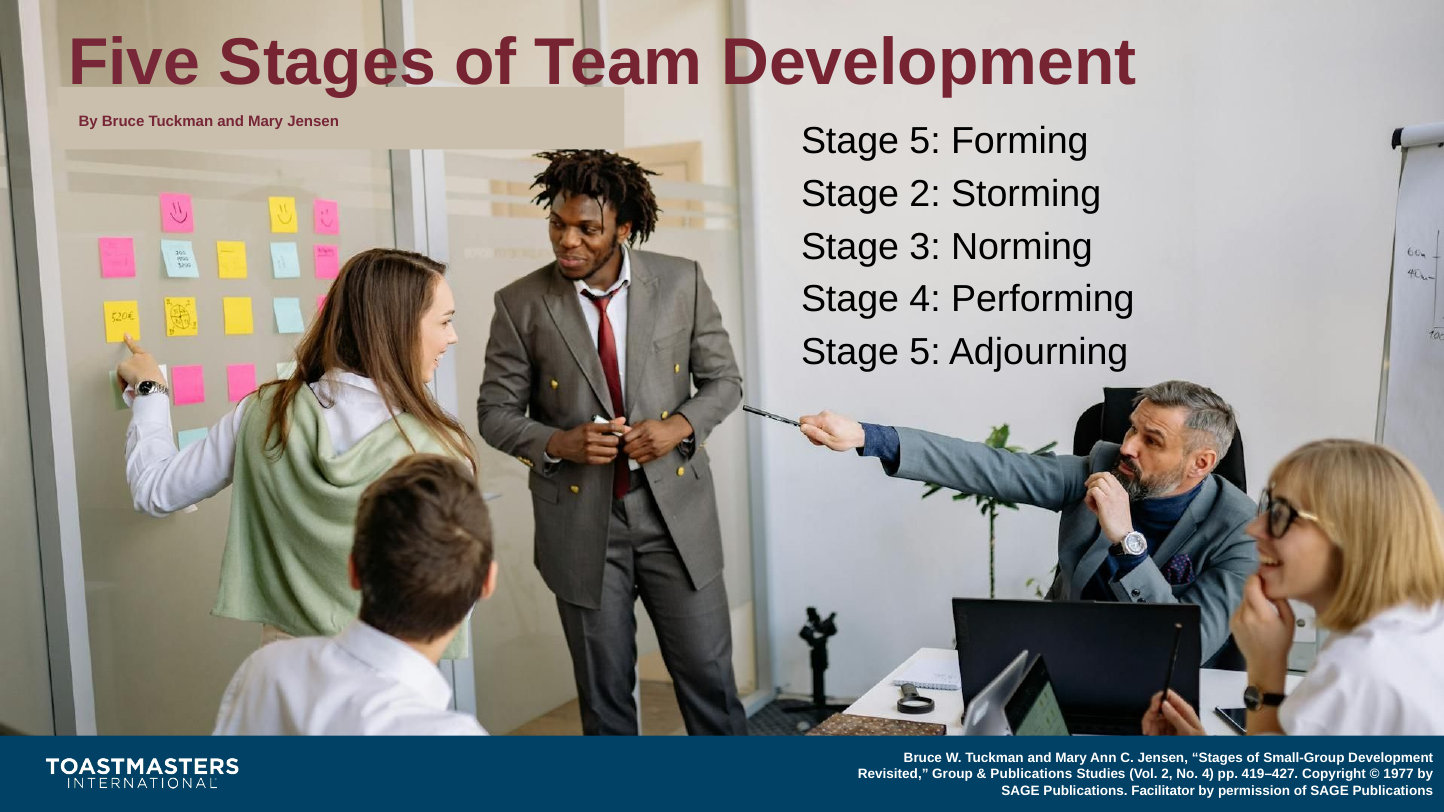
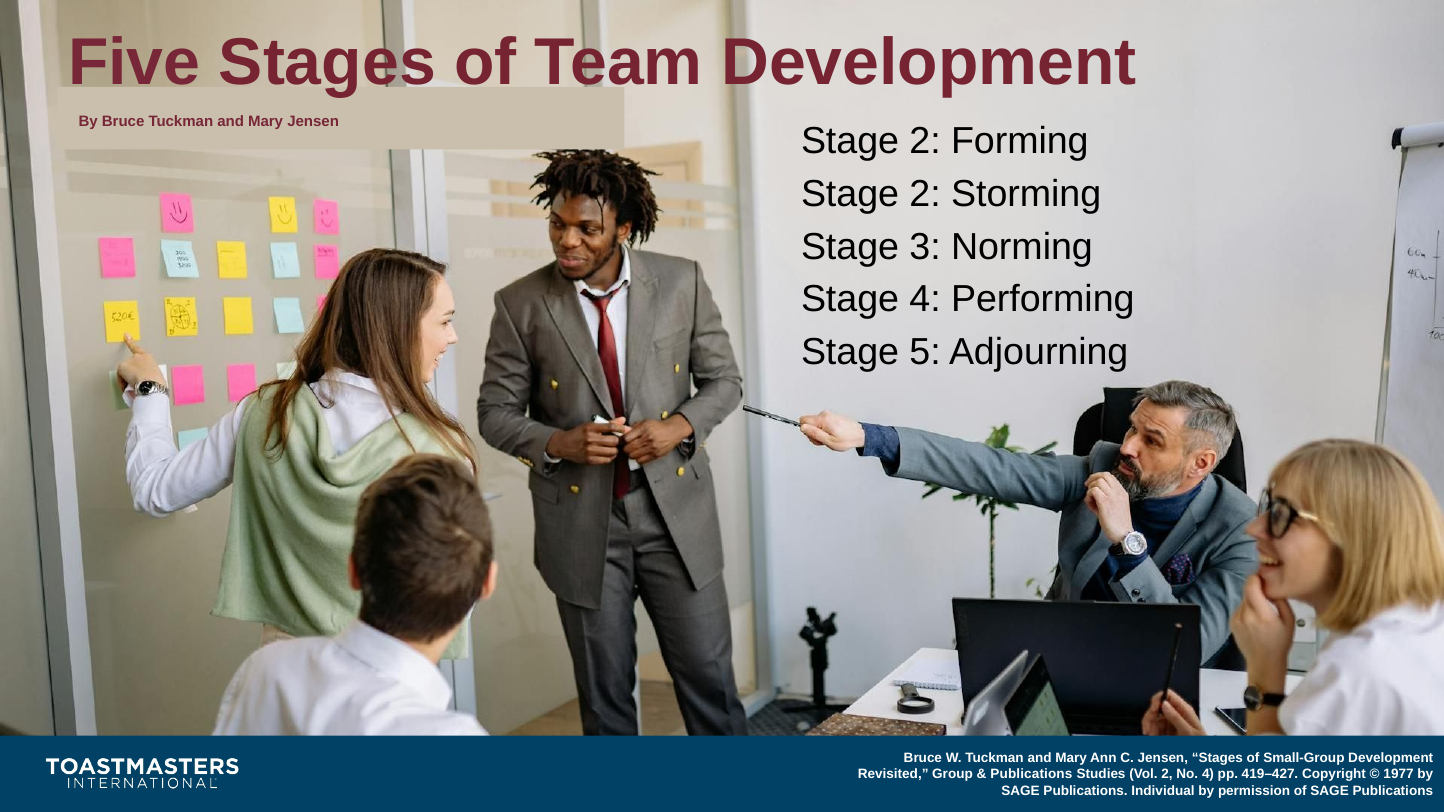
5 at (925, 141): 5 -> 2
Facilitator: Facilitator -> Individual
